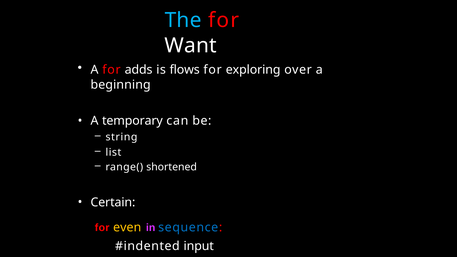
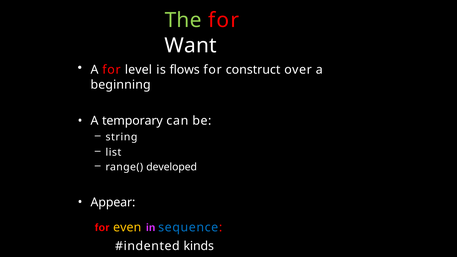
The colour: light blue -> light green
adds: adds -> level
exploring: exploring -> construct
shortened: shortened -> developed
Certain: Certain -> Appear
input: input -> kinds
